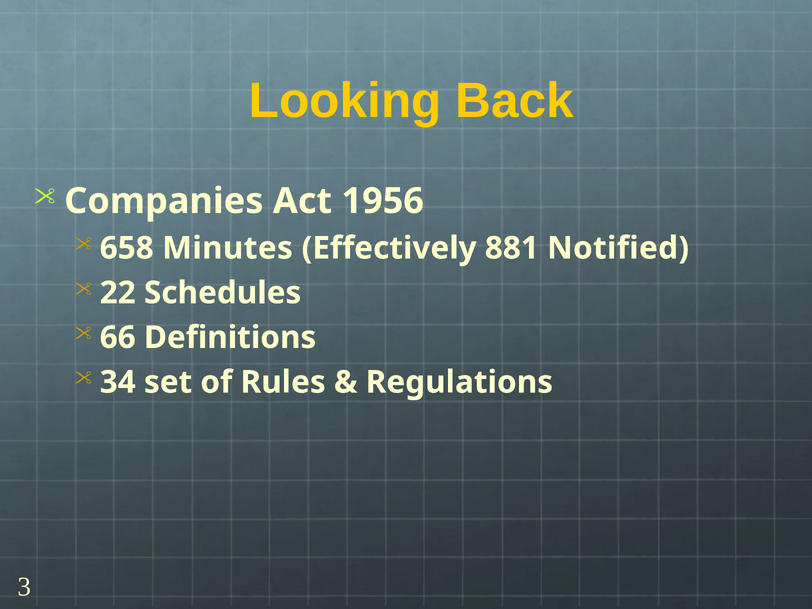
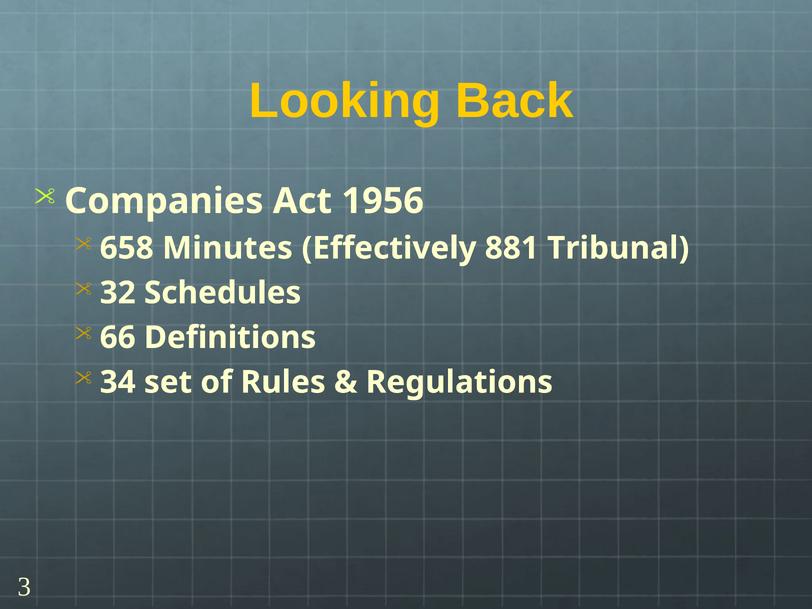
Notified: Notified -> Tribunal
22: 22 -> 32
